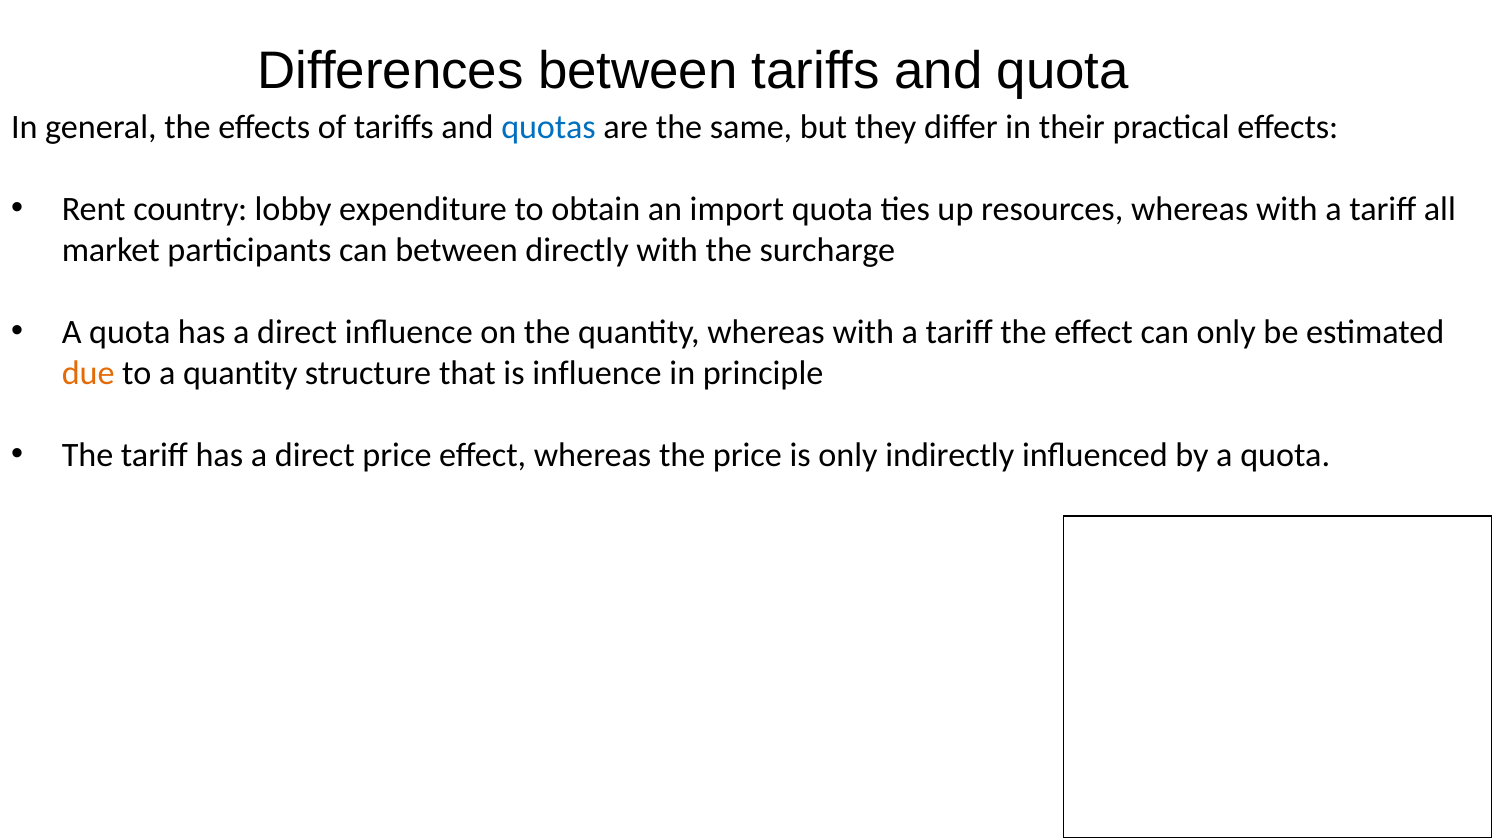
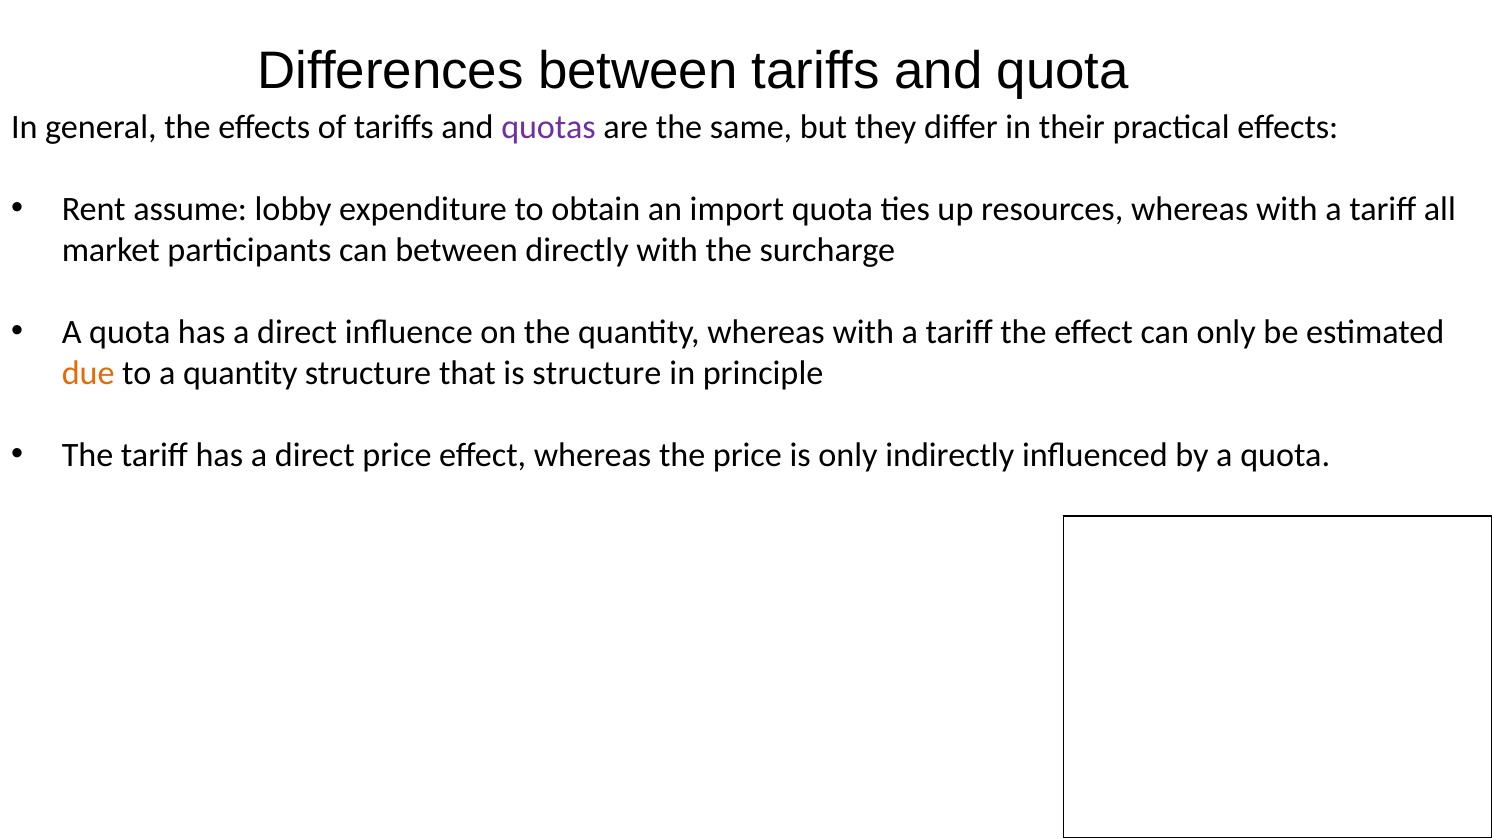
quotas colour: blue -> purple
country: country -> assume
is influence: influence -> structure
